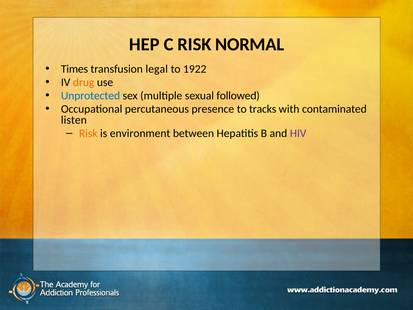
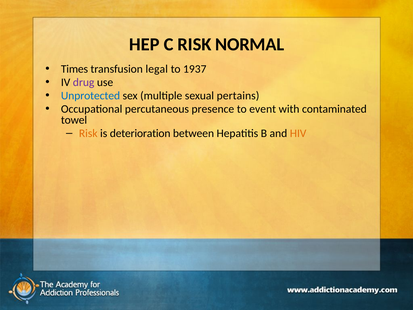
1922: 1922 -> 1937
drug colour: orange -> purple
followed: followed -> pertains
tracks: tracks -> event
listen: listen -> towel
environment: environment -> deterioration
HIV colour: purple -> orange
